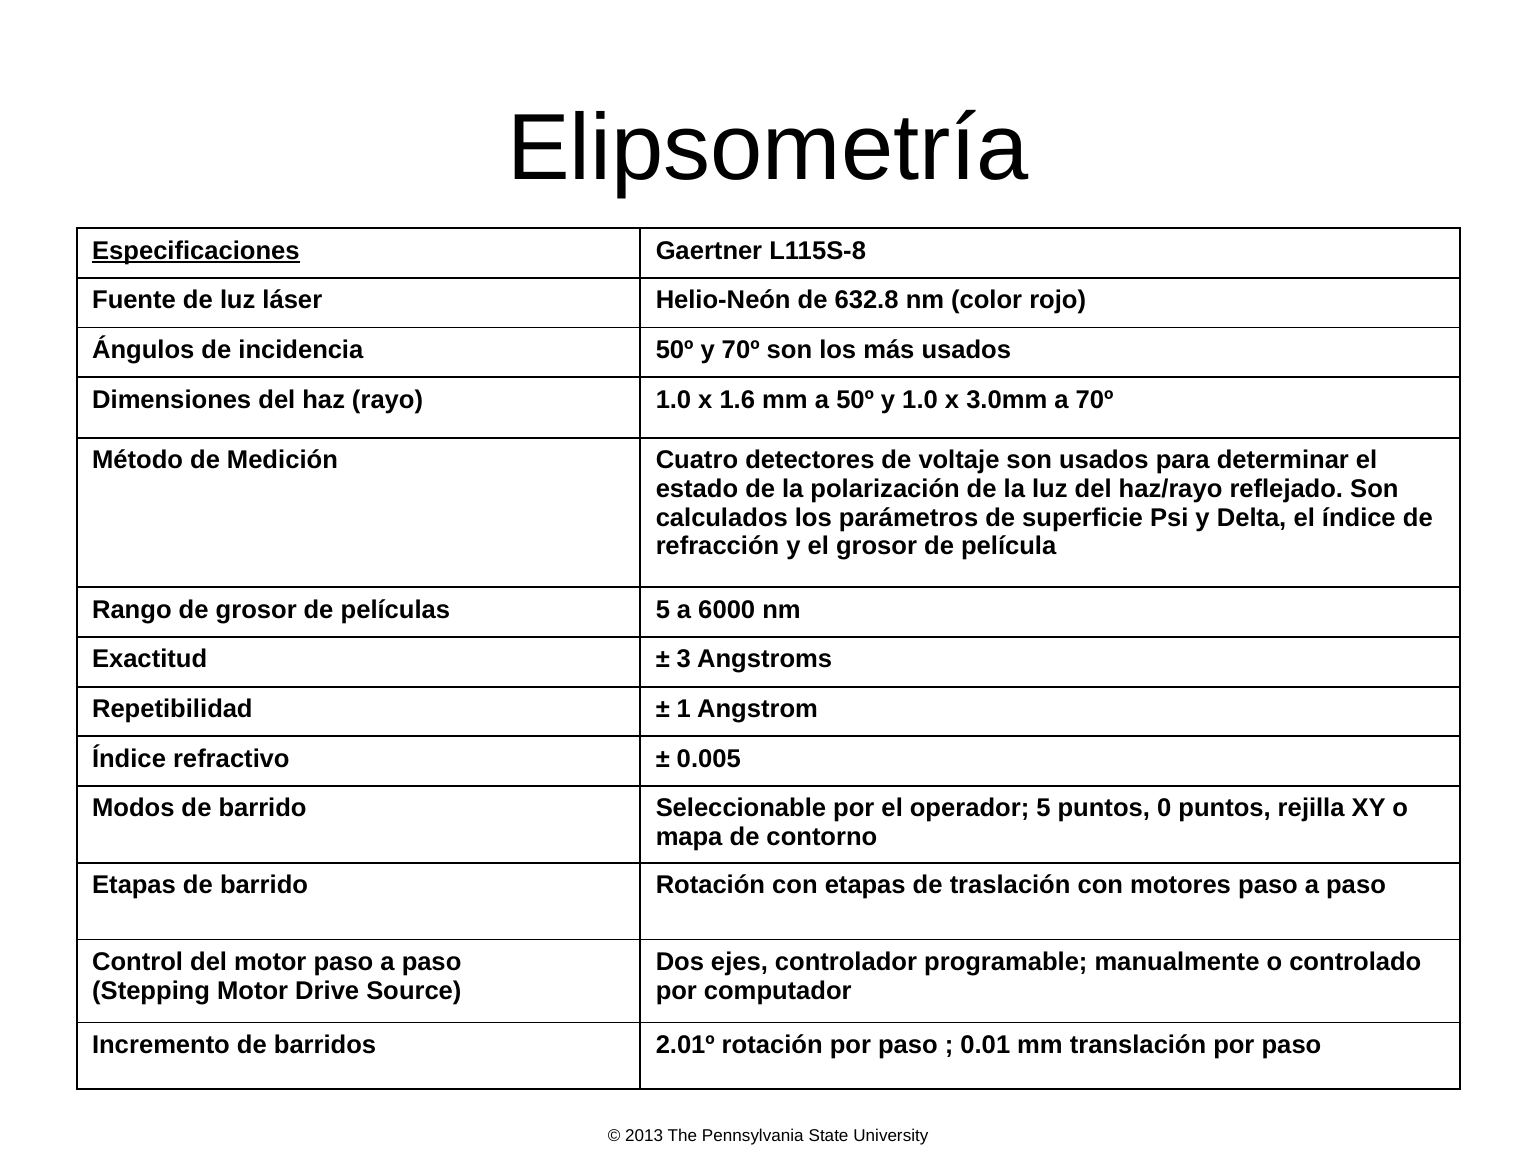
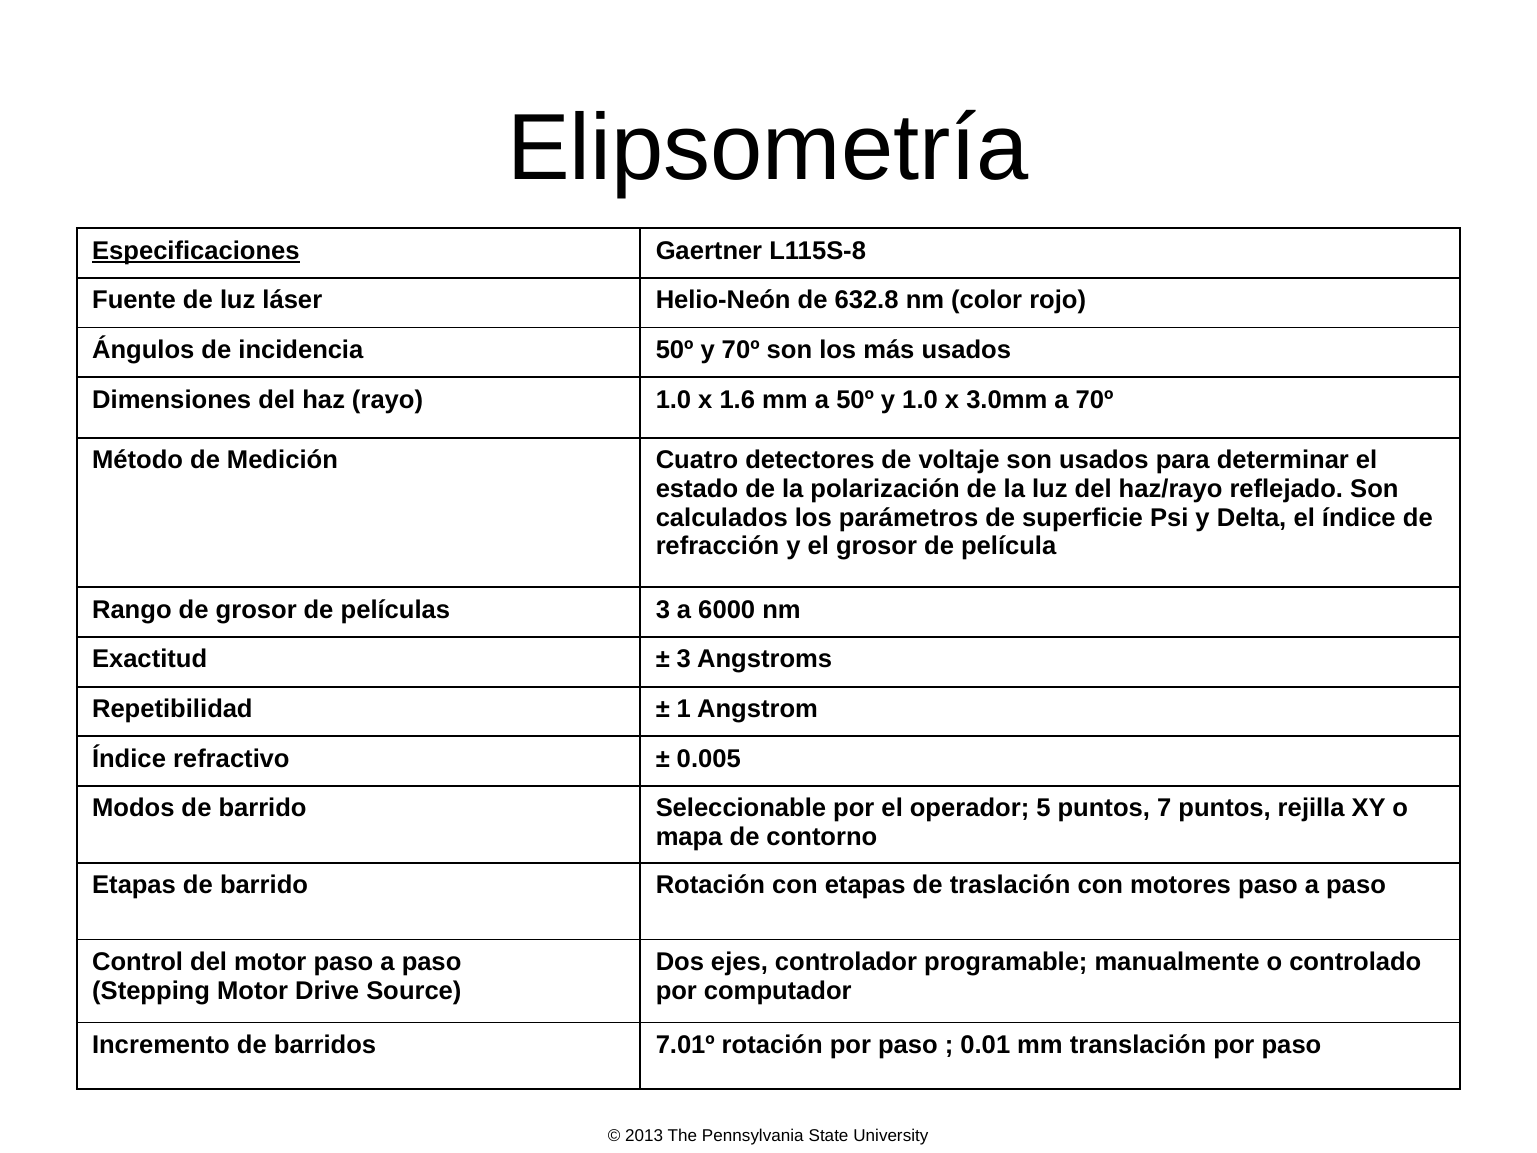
películas 5: 5 -> 3
0: 0 -> 7
2.01º: 2.01º -> 7.01º
